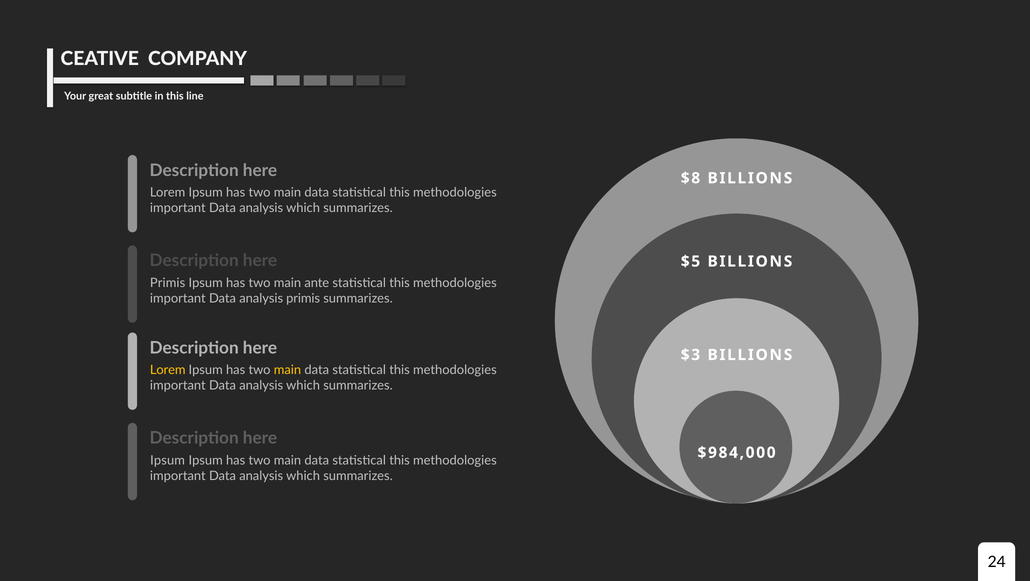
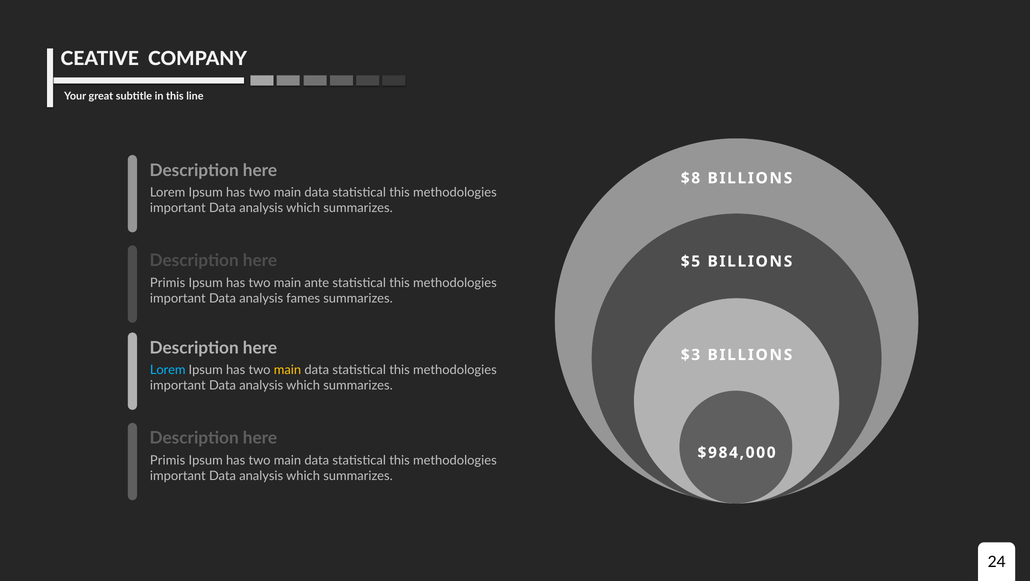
analysis primis: primis -> fames
Lorem at (168, 370) colour: yellow -> light blue
Ipsum at (168, 460): Ipsum -> Primis
